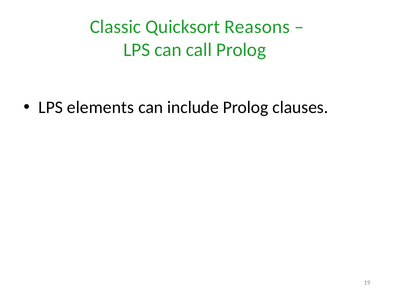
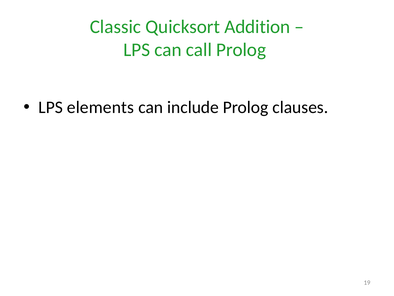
Reasons: Reasons -> Addition
